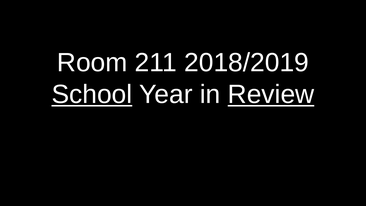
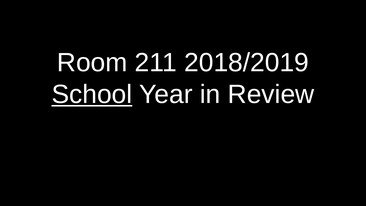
Review underline: present -> none
